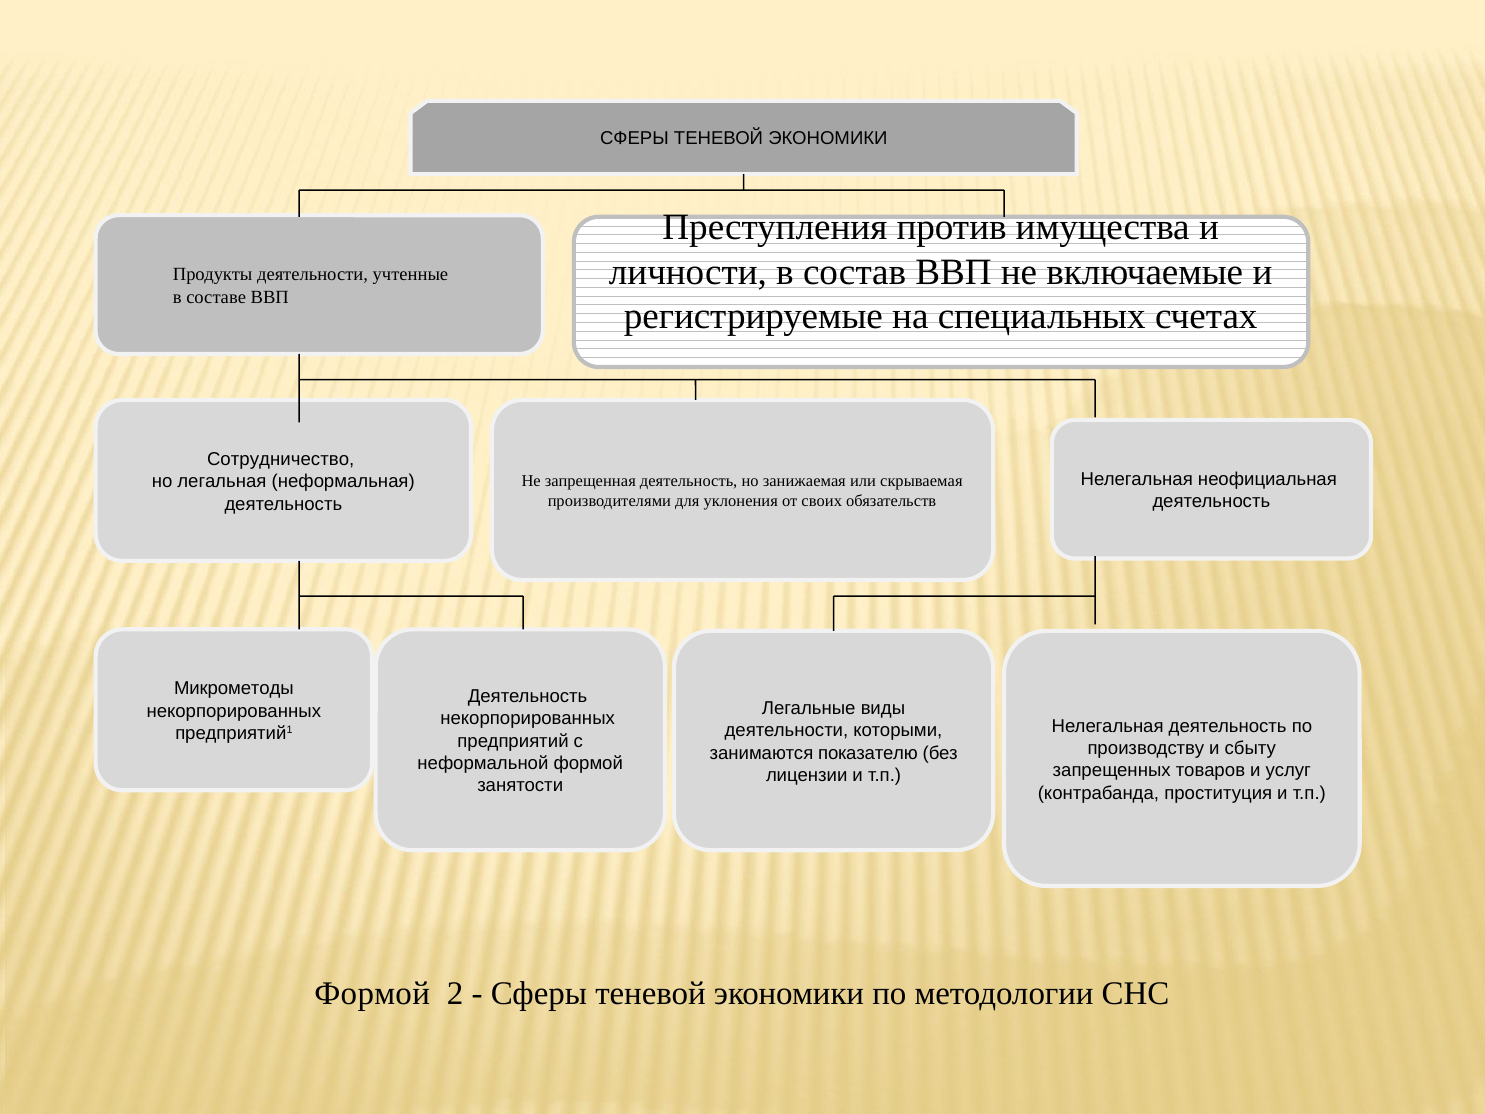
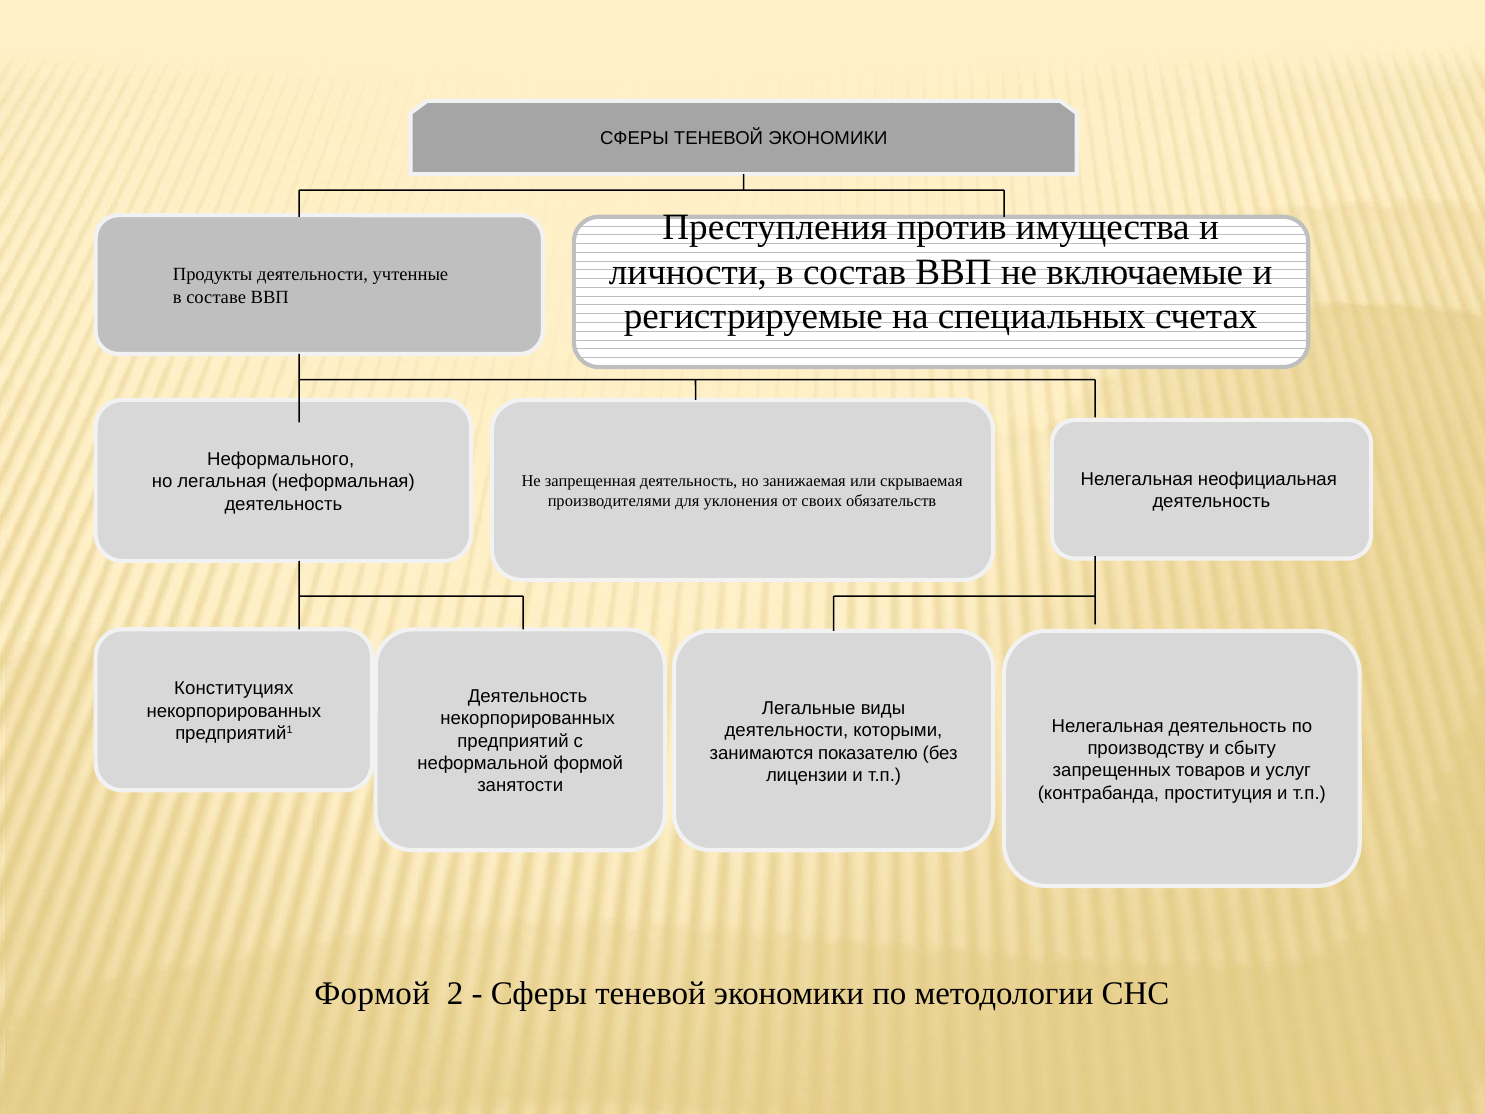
Сотрудничество: Сотрудничество -> Неформального
Микрометоды: Микрометоды -> Конституциях
